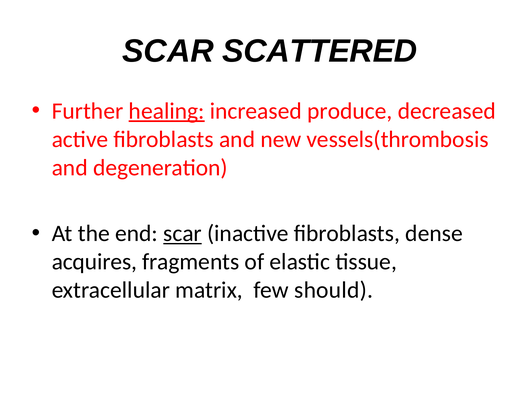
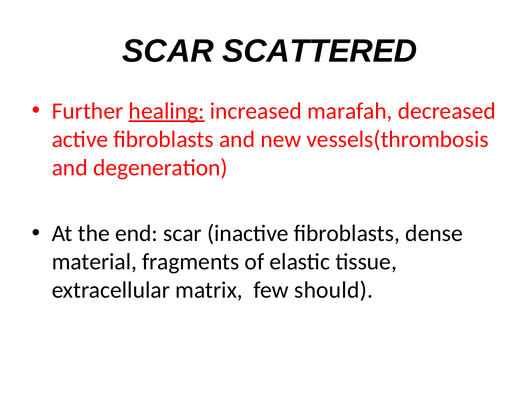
produce: produce -> marafah
scar at (183, 234) underline: present -> none
acquires: acquires -> material
